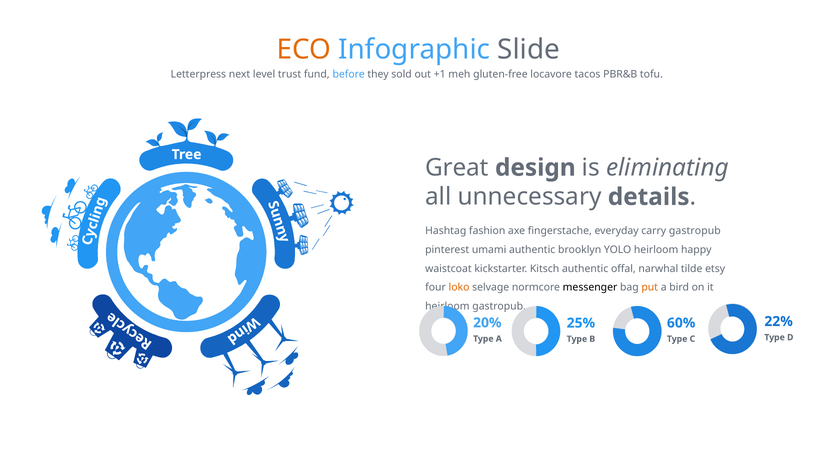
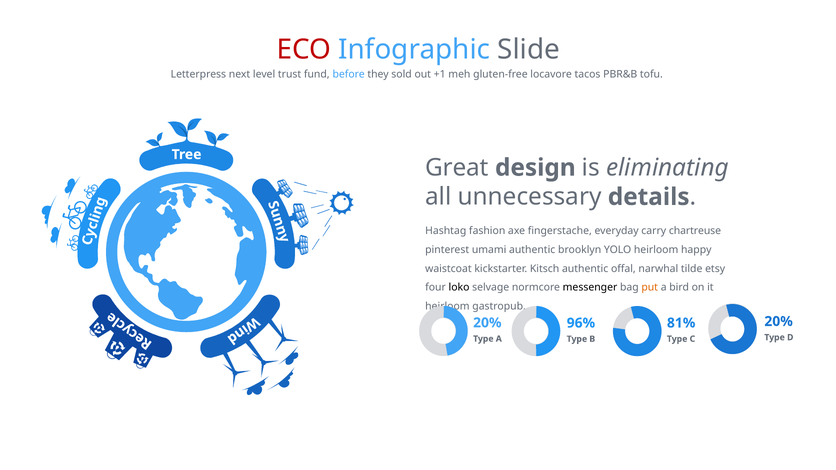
ECO colour: orange -> red
carry gastropub: gastropub -> chartreuse
loko colour: orange -> black
22% at (779, 322): 22% -> 20%
25%: 25% -> 96%
60%: 60% -> 81%
